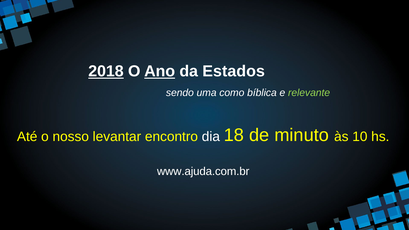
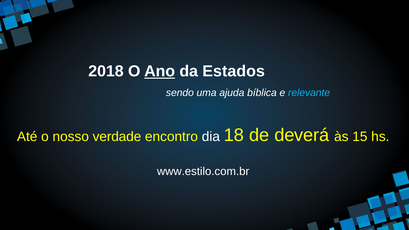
2018 underline: present -> none
como: como -> ajuda
relevante colour: light green -> light blue
levantar: levantar -> verdade
minuto: minuto -> deverá
10: 10 -> 15
www.ajuda.com.br: www.ajuda.com.br -> www.estilo.com.br
